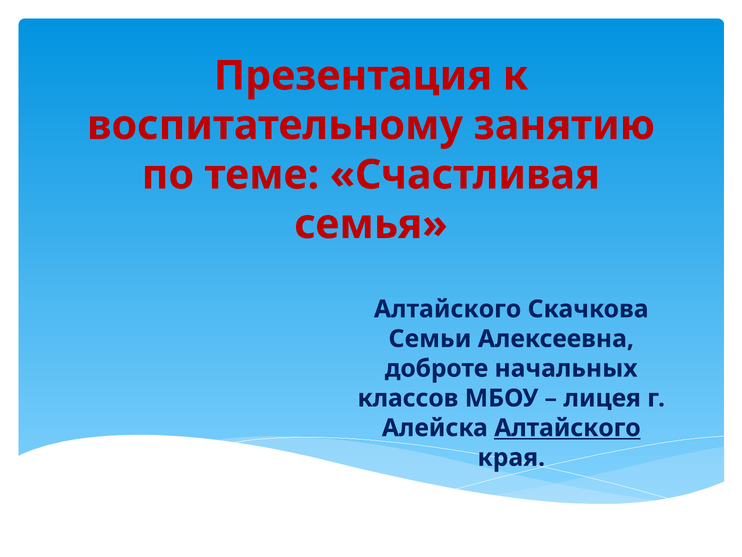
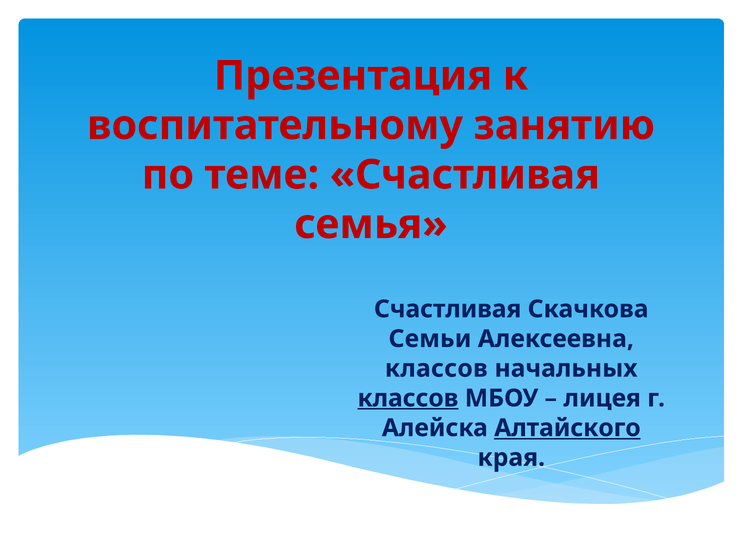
Алтайского at (448, 309): Алтайского -> Счастливая
доброте at (437, 368): доброте -> классов
классов at (408, 398) underline: none -> present
